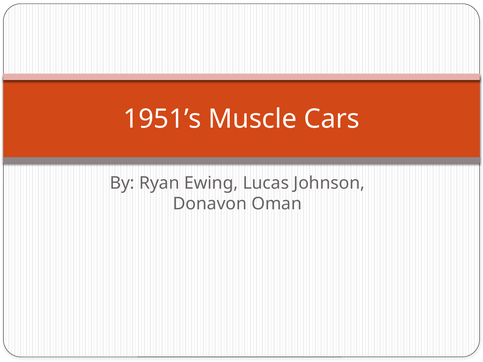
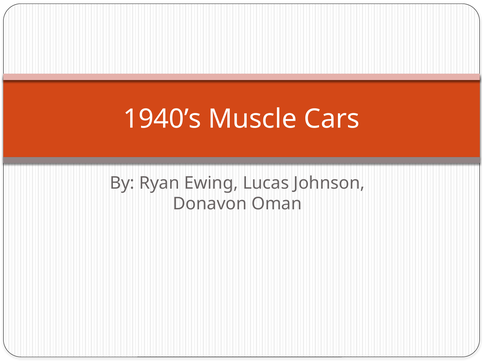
1951’s: 1951’s -> 1940’s
